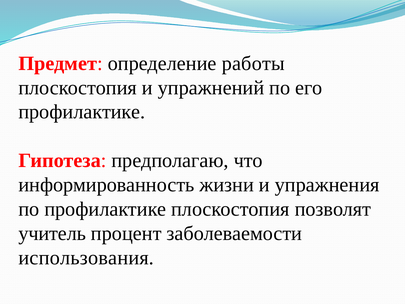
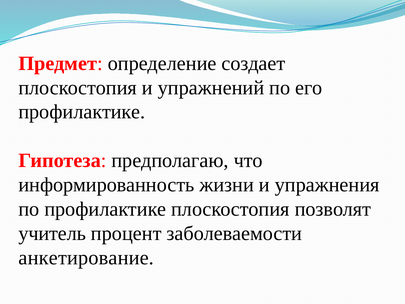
работы: работы -> создает
использования: использования -> анкетирование
